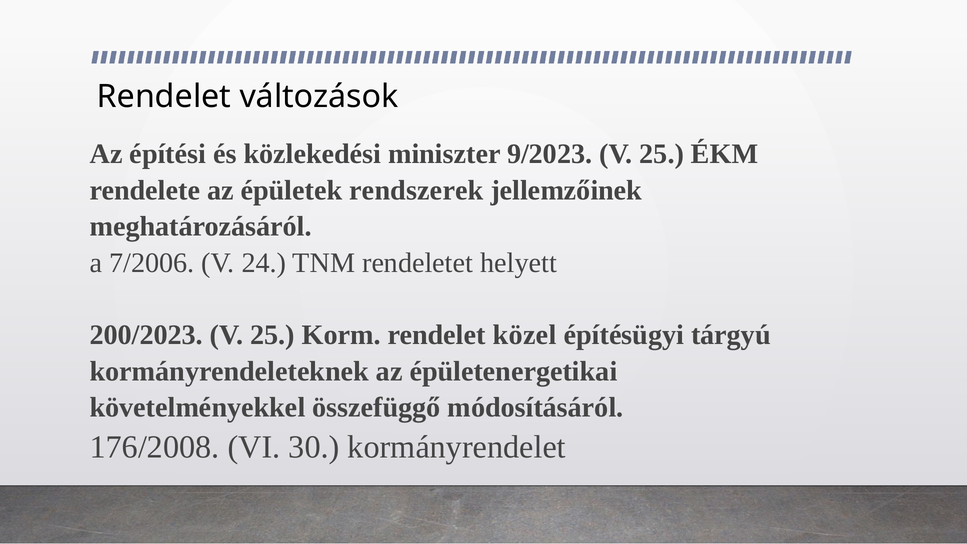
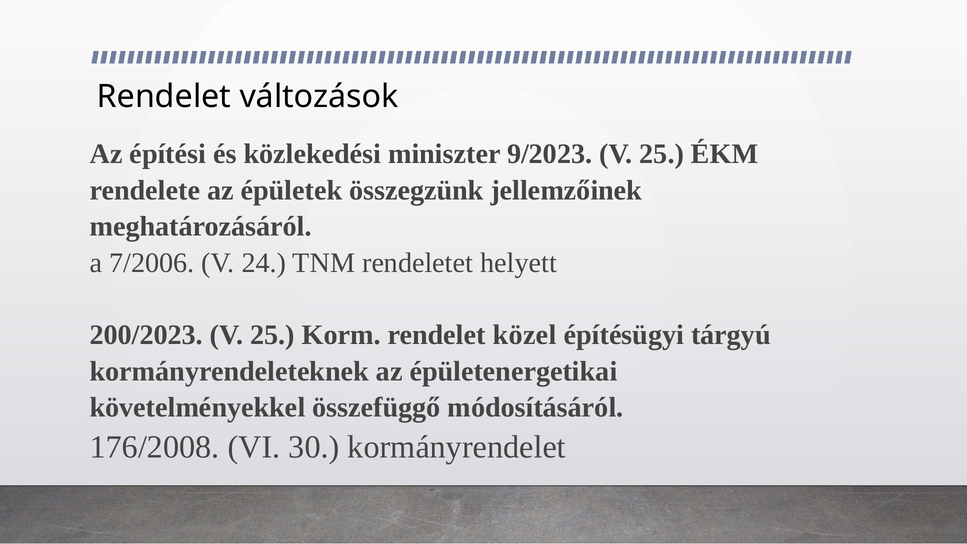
rendszerek: rendszerek -> összegzünk
